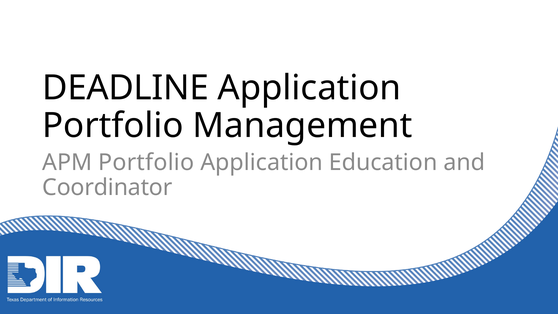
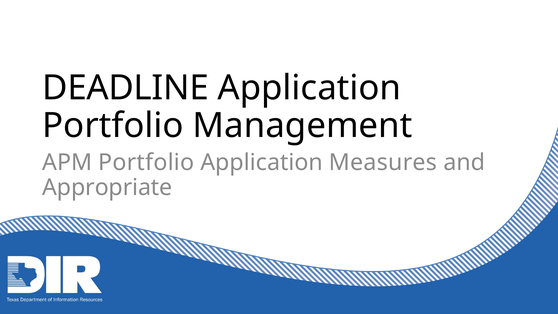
Education: Education -> Measures
Coordinator: Coordinator -> Appropriate
